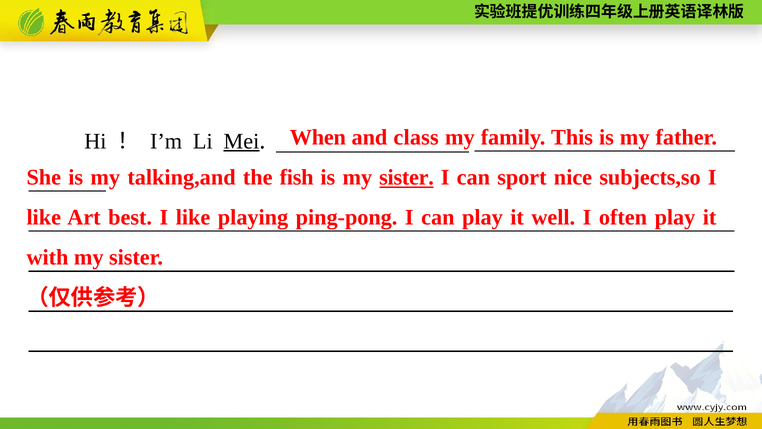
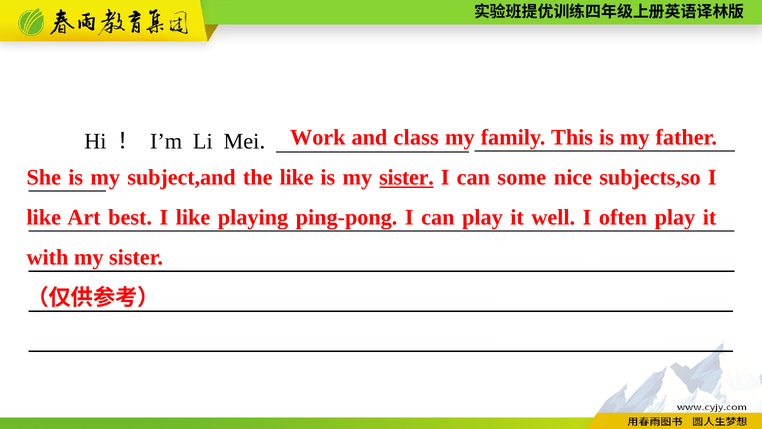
When: When -> Work
Mei underline: present -> none
talking,and: talking,and -> subject,and
the fish: fish -> like
sport: sport -> some
